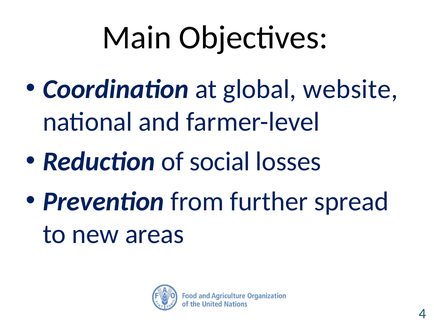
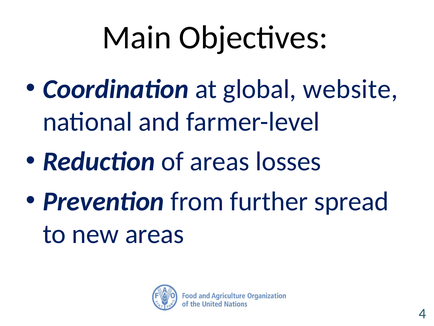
of social: social -> areas
